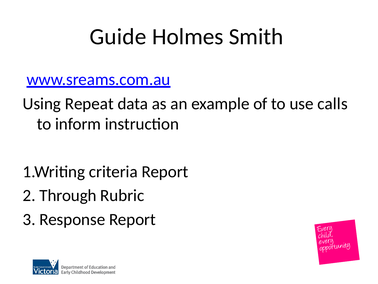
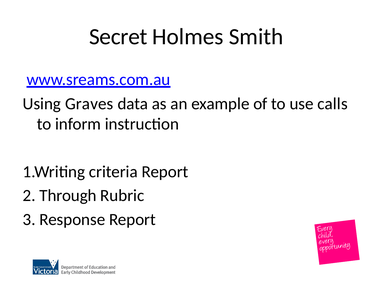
Guide: Guide -> Secret
Repeat: Repeat -> Graves
